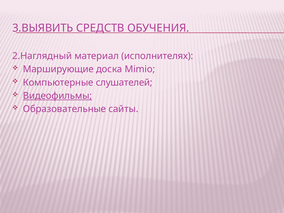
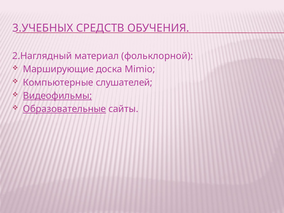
3.ВЫЯВИТЬ: 3.ВЫЯВИТЬ -> 3.УЧЕБНЫХ
исполнителях: исполнителях -> фольклорной
Образовательные underline: none -> present
